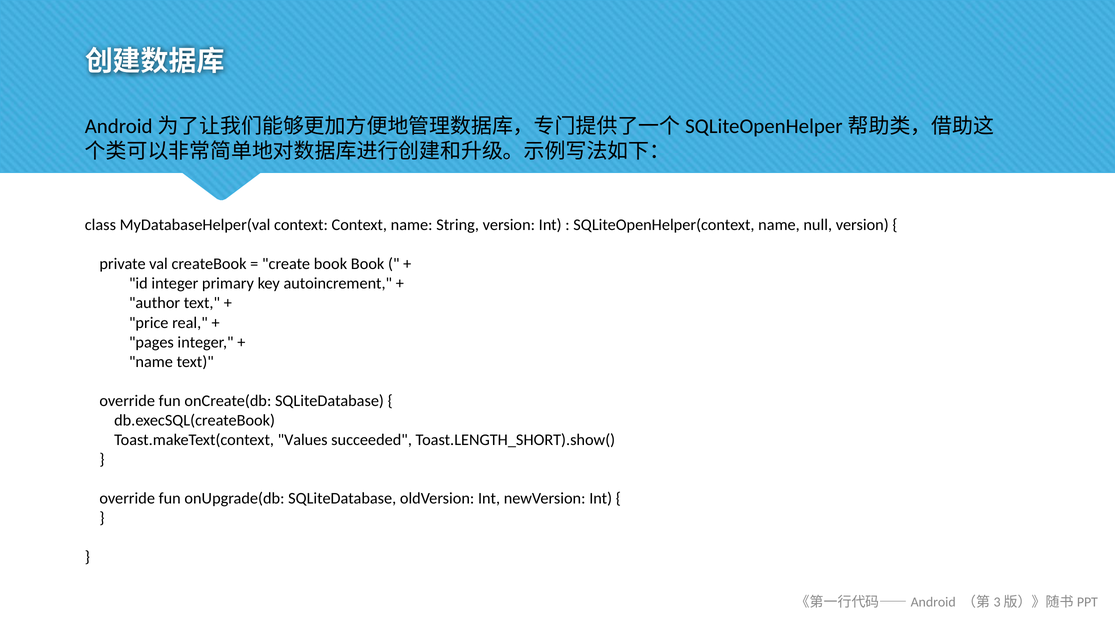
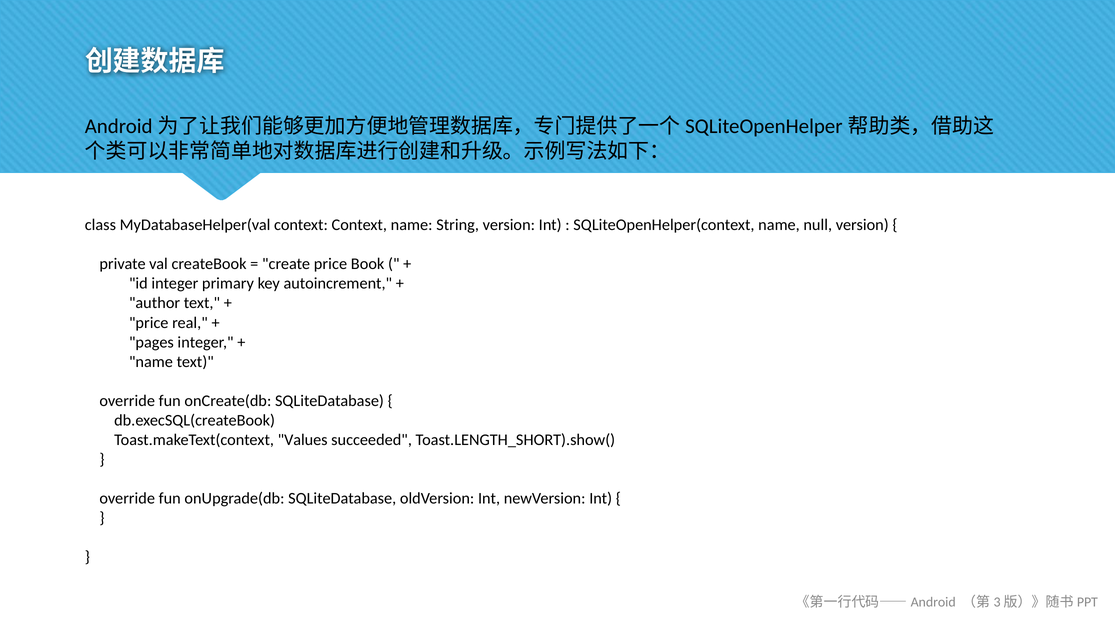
create book: book -> price
